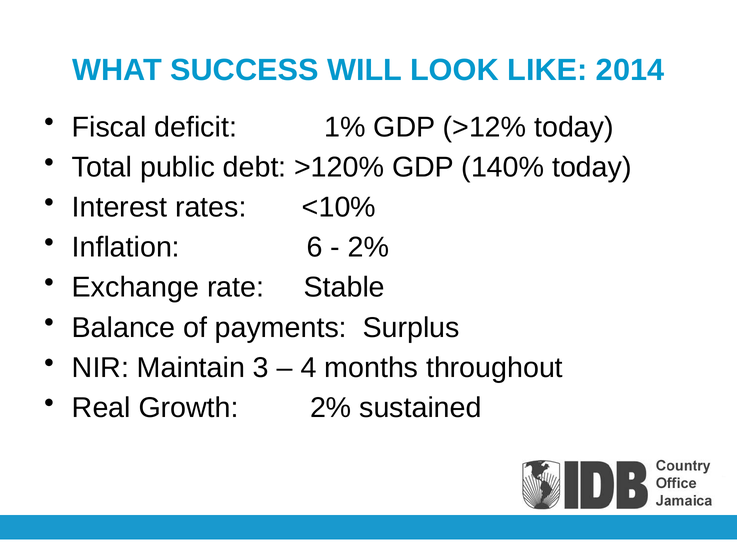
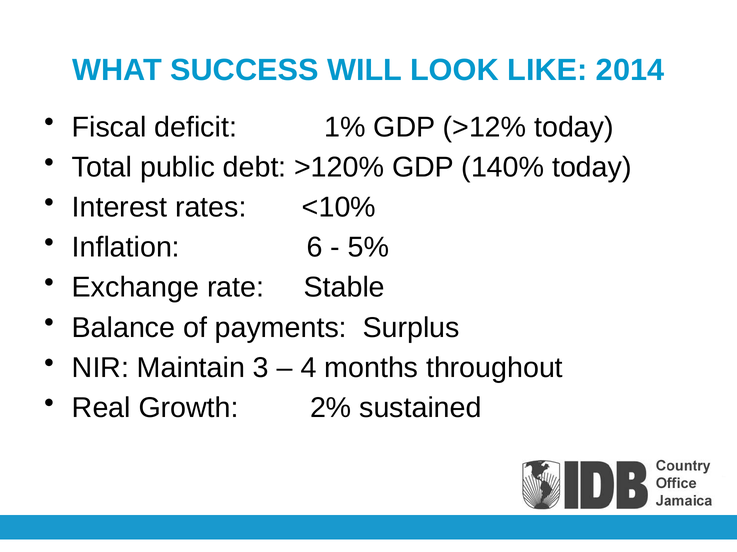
2% at (369, 248): 2% -> 5%
